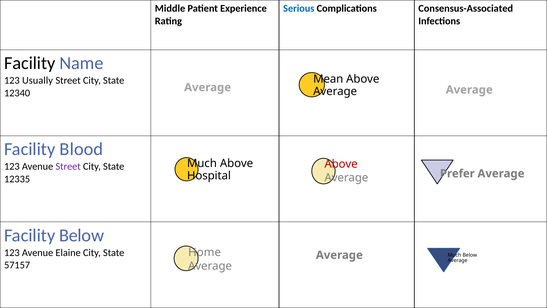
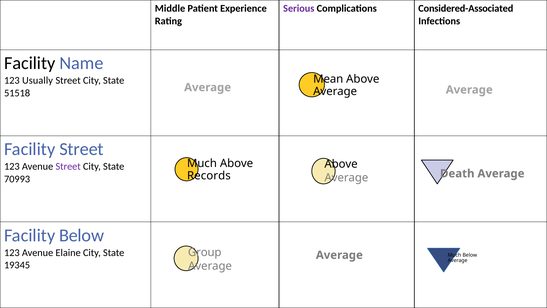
Serious colour: blue -> purple
Consensus-Associated: Consensus-Associated -> Considered-Associated
12340: 12340 -> 51518
Facility Blood: Blood -> Street
Above at (341, 164) colour: red -> black
Hospital: Hospital -> Records
Prefer: Prefer -> Death
12335: 12335 -> 70993
Home: Home -> Group
57157: 57157 -> 19345
